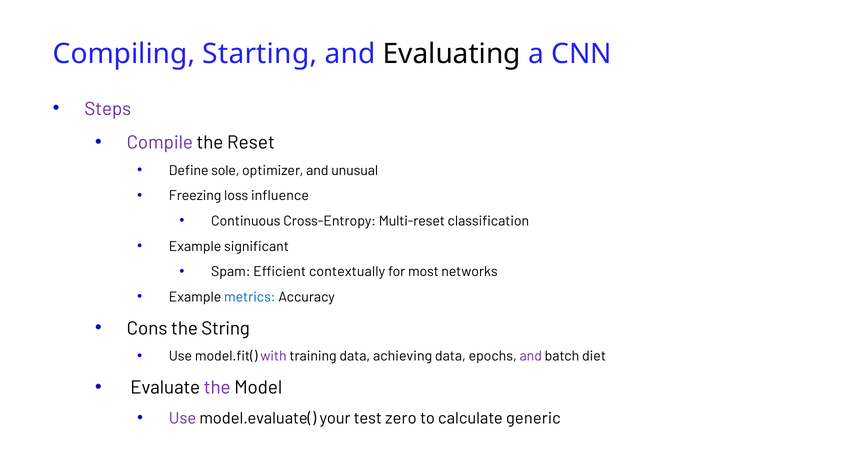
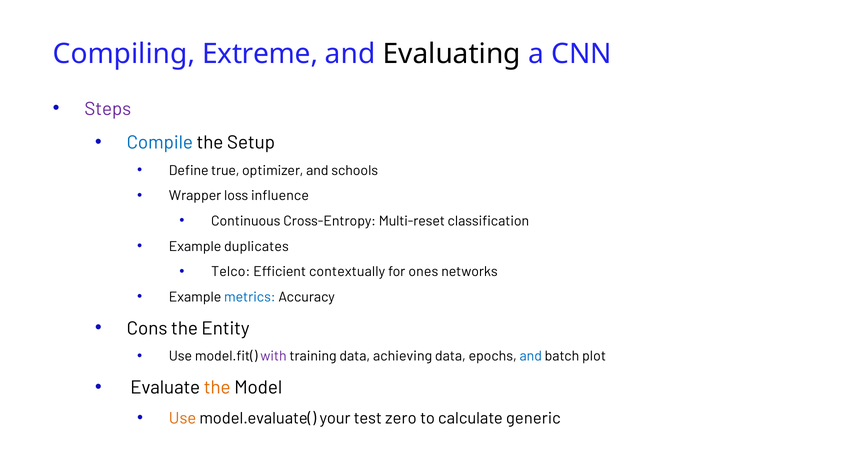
Starting: Starting -> Extreme
Compile colour: purple -> blue
Reset: Reset -> Setup
sole: sole -> true
unusual: unusual -> schools
Freezing: Freezing -> Wrapper
significant: significant -> duplicates
Spam: Spam -> Telco
most: most -> ones
String: String -> Entity
and at (531, 356) colour: purple -> blue
diet: diet -> plot
the at (217, 387) colour: purple -> orange
Use at (183, 418) colour: purple -> orange
